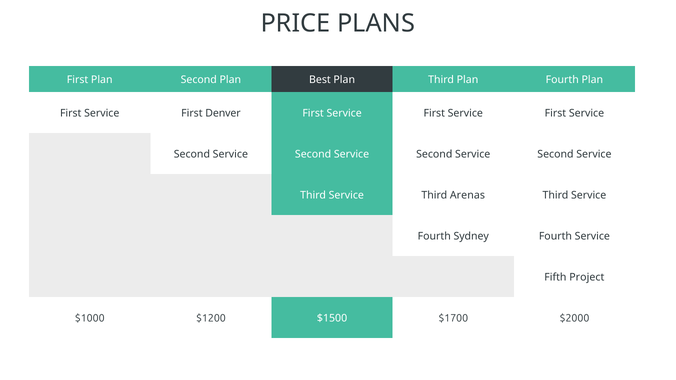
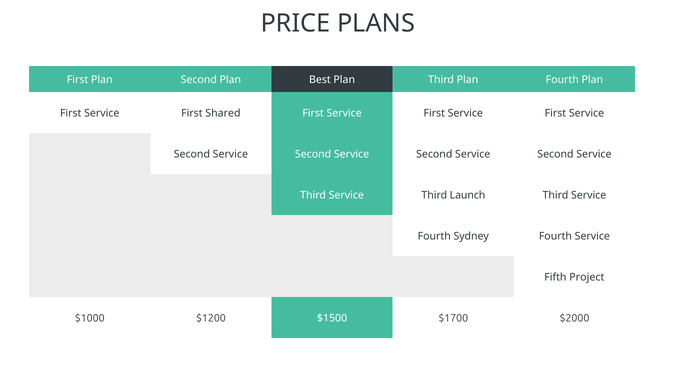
Denver: Denver -> Shared
Arenas: Arenas -> Launch
